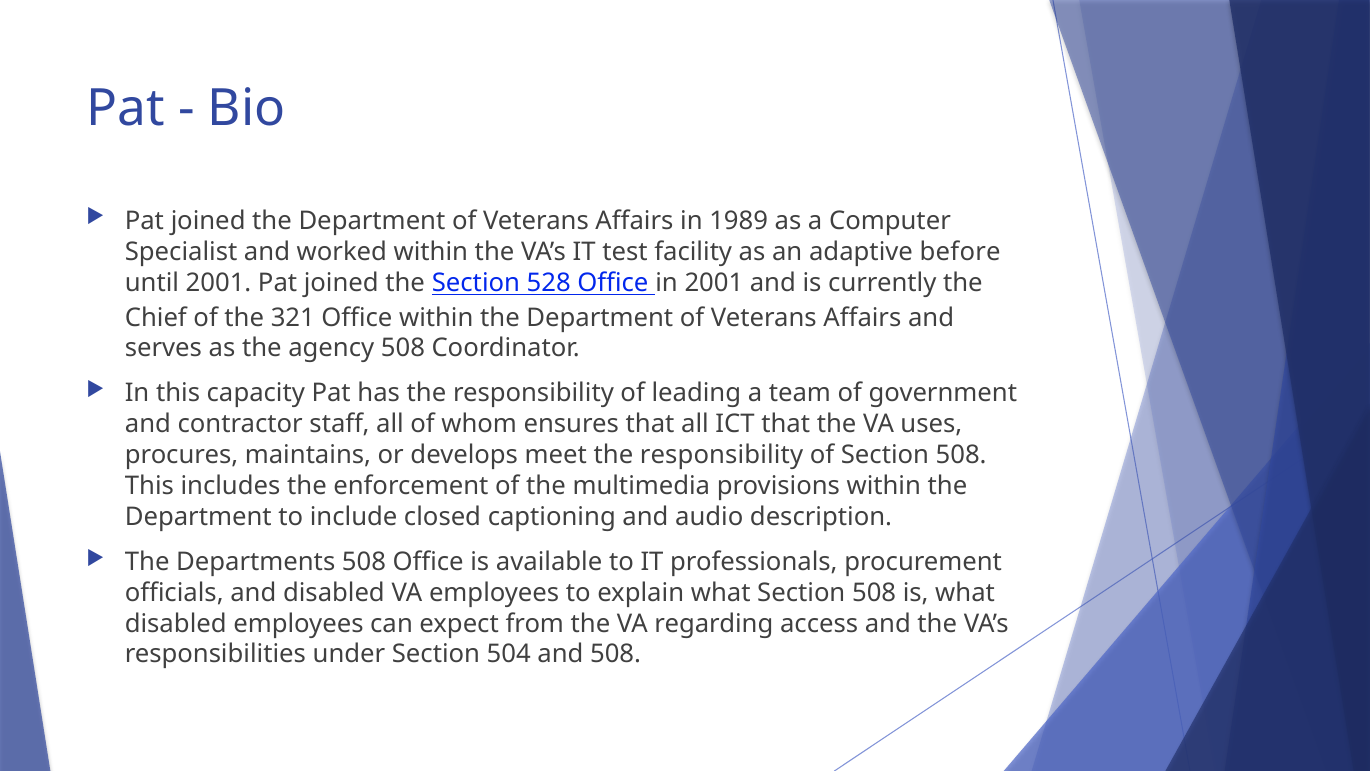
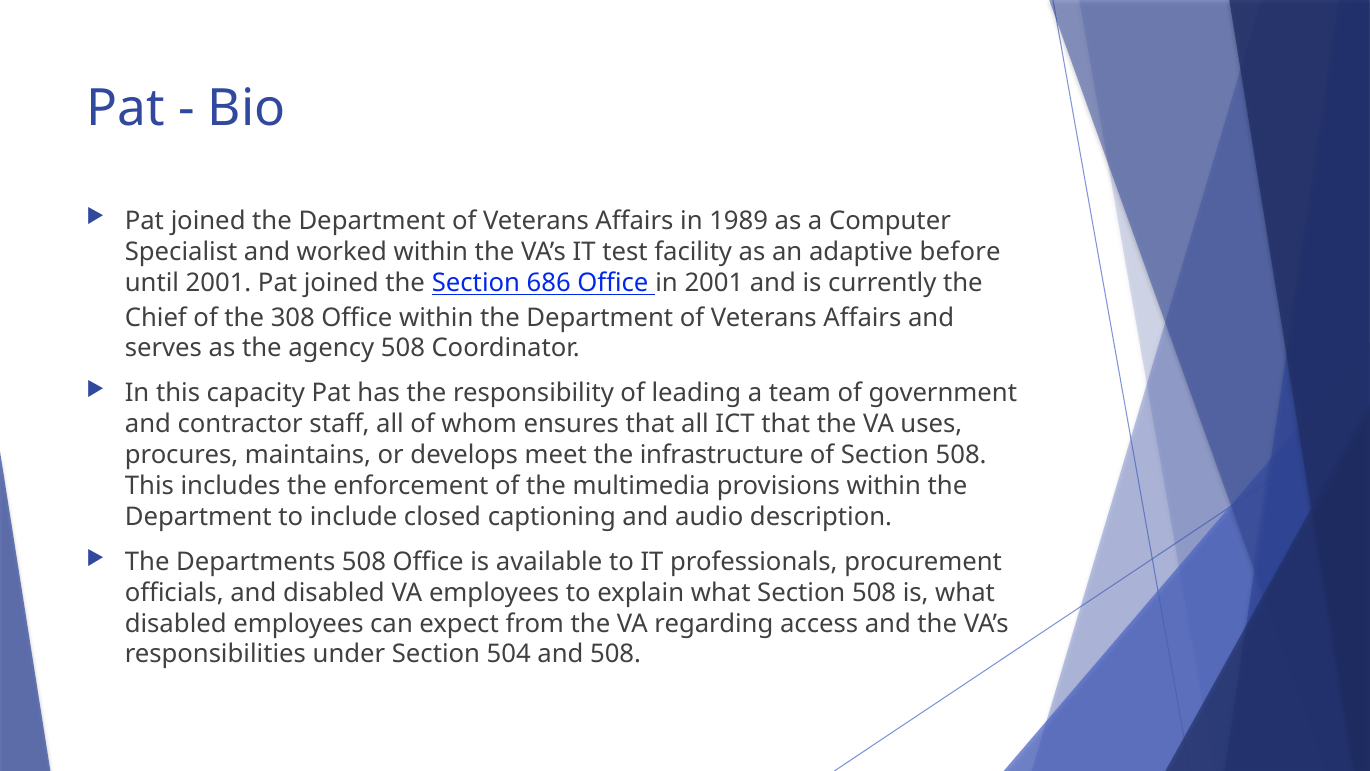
528: 528 -> 686
321: 321 -> 308
meet the responsibility: responsibility -> infrastructure
